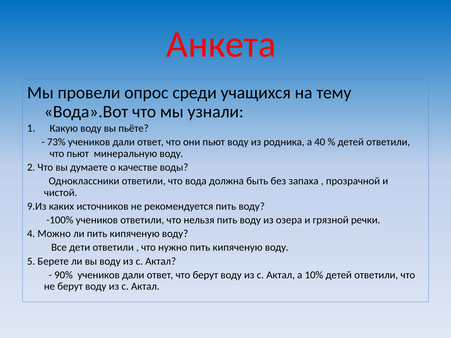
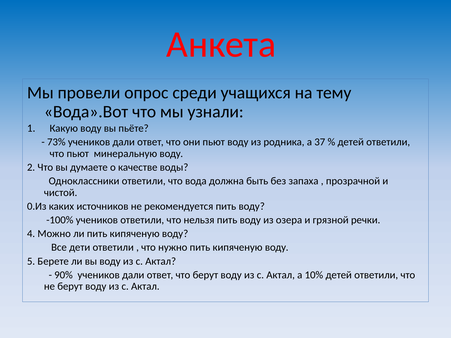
40: 40 -> 37
9.Из: 9.Из -> 0.Из
